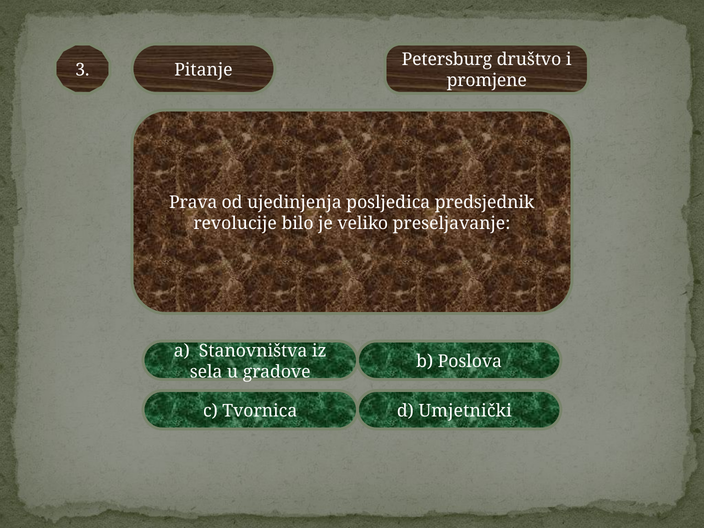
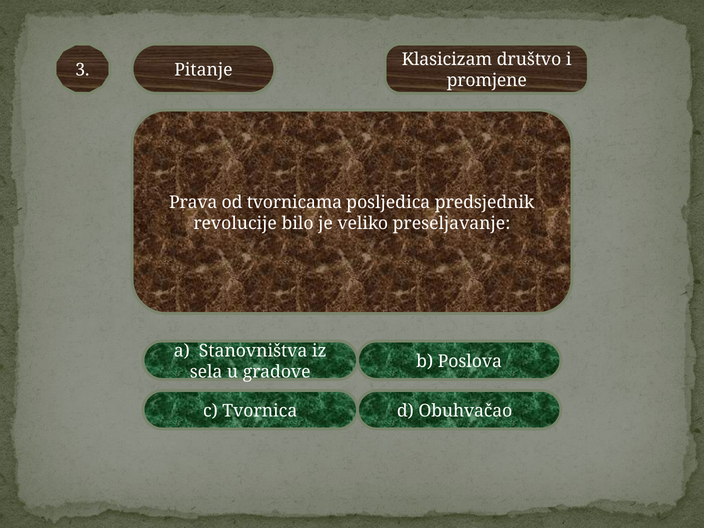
Petersburg: Petersburg -> Klasicizam
ujedinjenja: ujedinjenja -> tvornicama
Umjetnički: Umjetnički -> Obuhvačao
